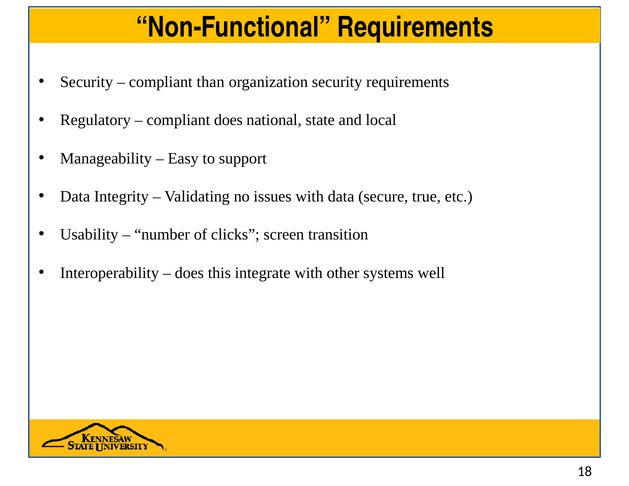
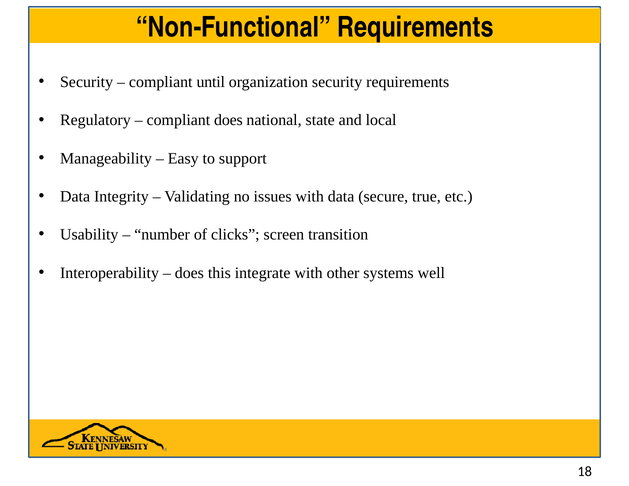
than: than -> until
